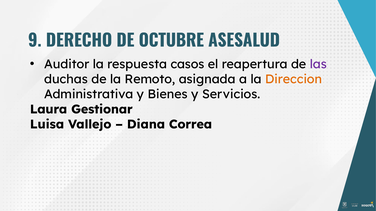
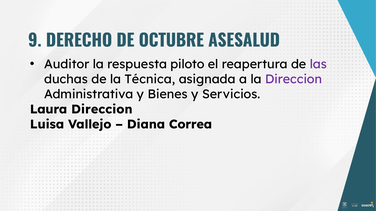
casos: casos -> piloto
Remoto: Remoto -> Técnica
Direccion at (294, 79) colour: orange -> purple
Laura Gestionar: Gestionar -> Direccion
